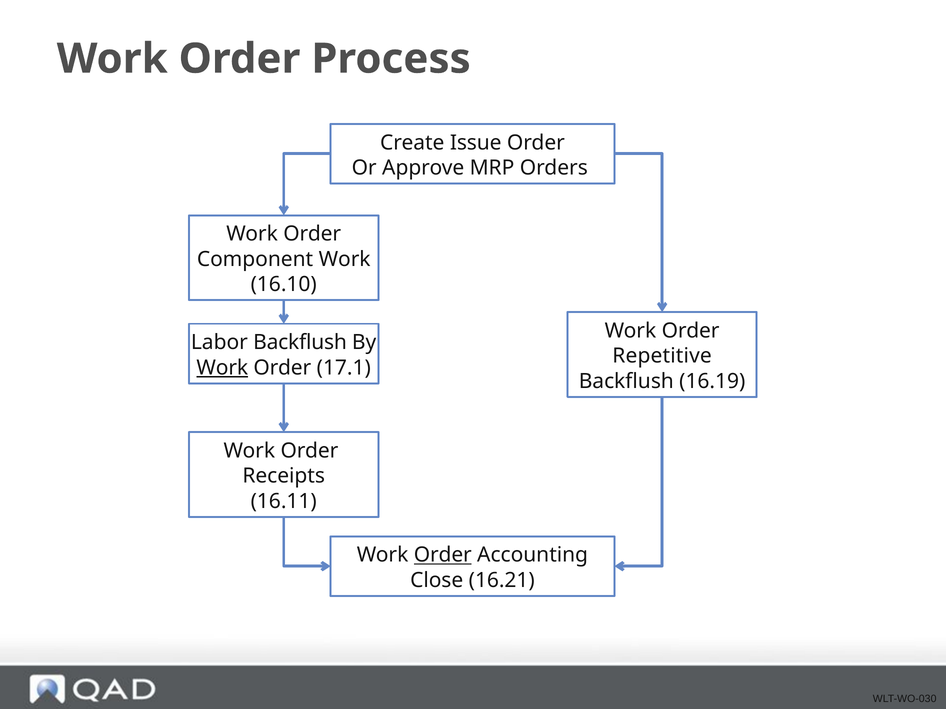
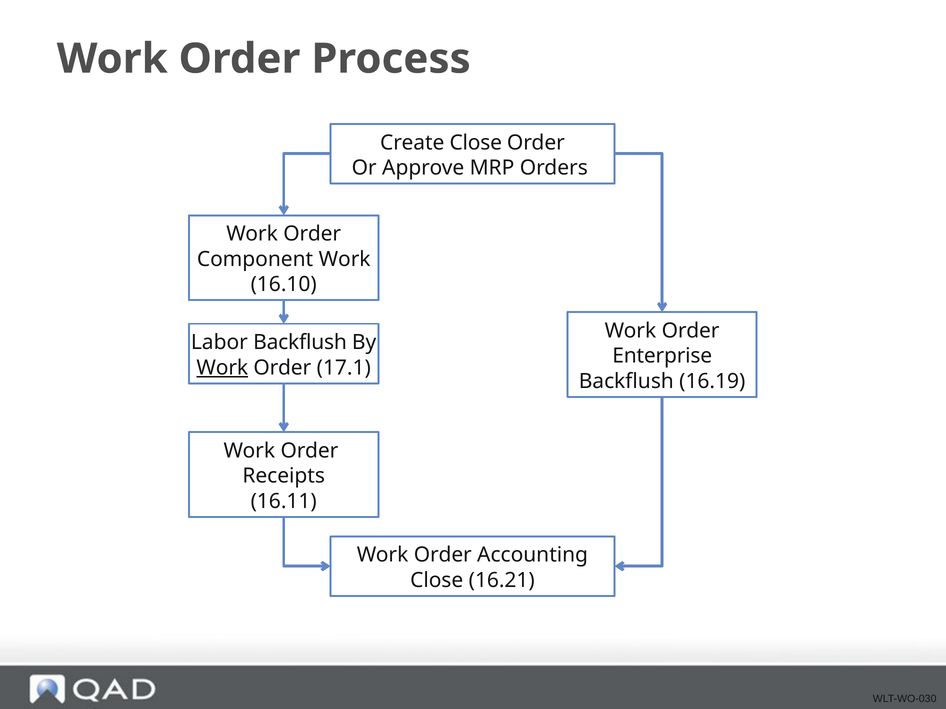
Create Issue: Issue -> Close
Repetitive: Repetitive -> Enterprise
Order at (443, 555) underline: present -> none
